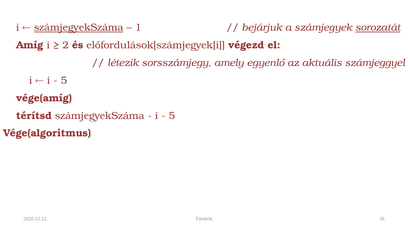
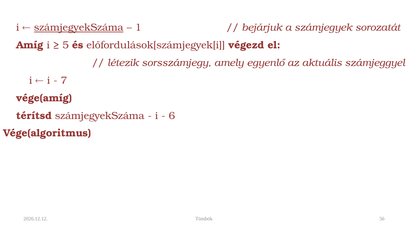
sorozatát underline: present -> none
2: 2 -> 5
5 at (64, 81): 5 -> 7
5 at (172, 116): 5 -> 6
